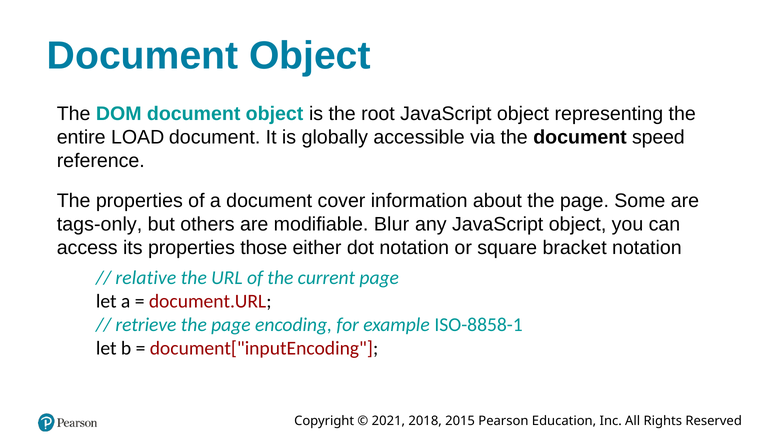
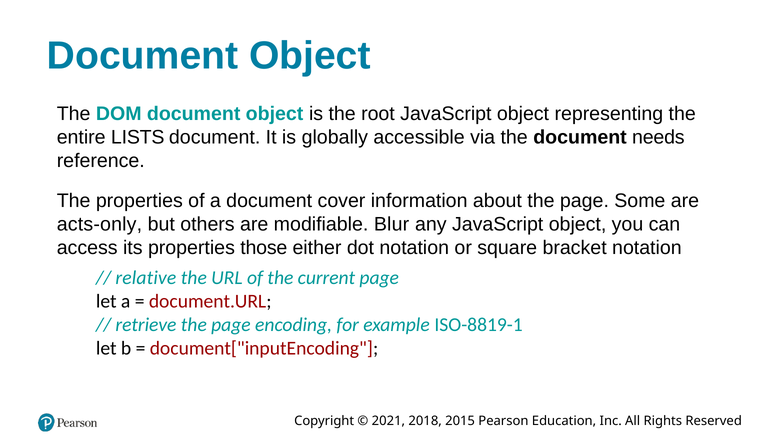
LOAD: LOAD -> LISTS
speed: speed -> needs
tags-only: tags-only -> acts-only
ISO-8858-1: ISO-8858-1 -> ISO-8819-1
